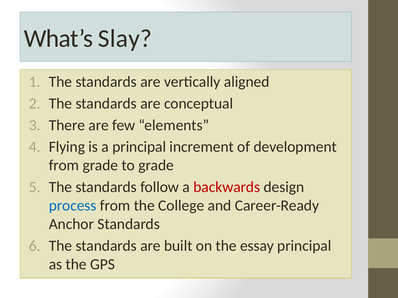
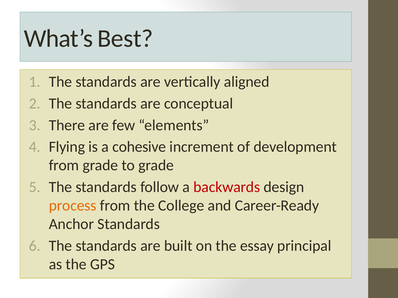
Slay: Slay -> Best
a principal: principal -> cohesive
process colour: blue -> orange
